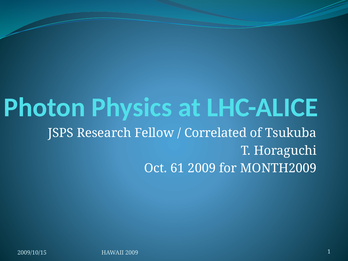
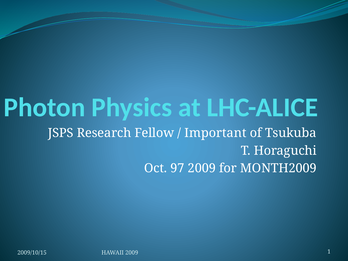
Correlated: Correlated -> Important
61: 61 -> 97
